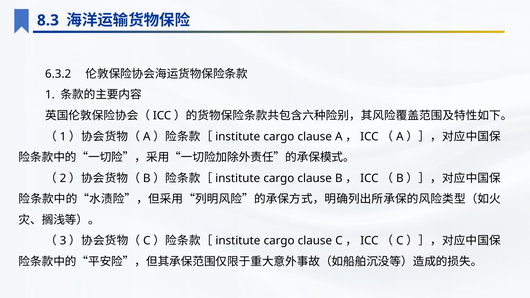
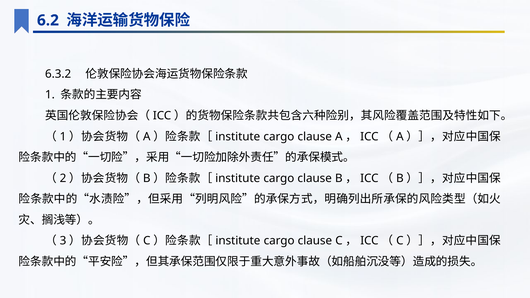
8.3: 8.3 -> 6.2
